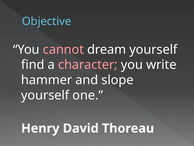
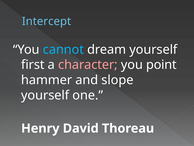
Objective: Objective -> Intercept
cannot colour: pink -> light blue
find: find -> first
write: write -> point
